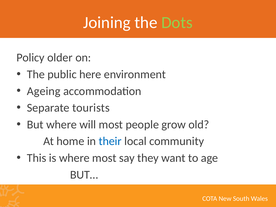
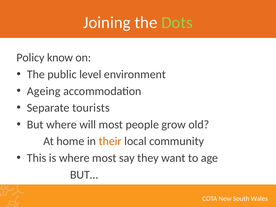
older: older -> know
here: here -> level
their colour: blue -> orange
